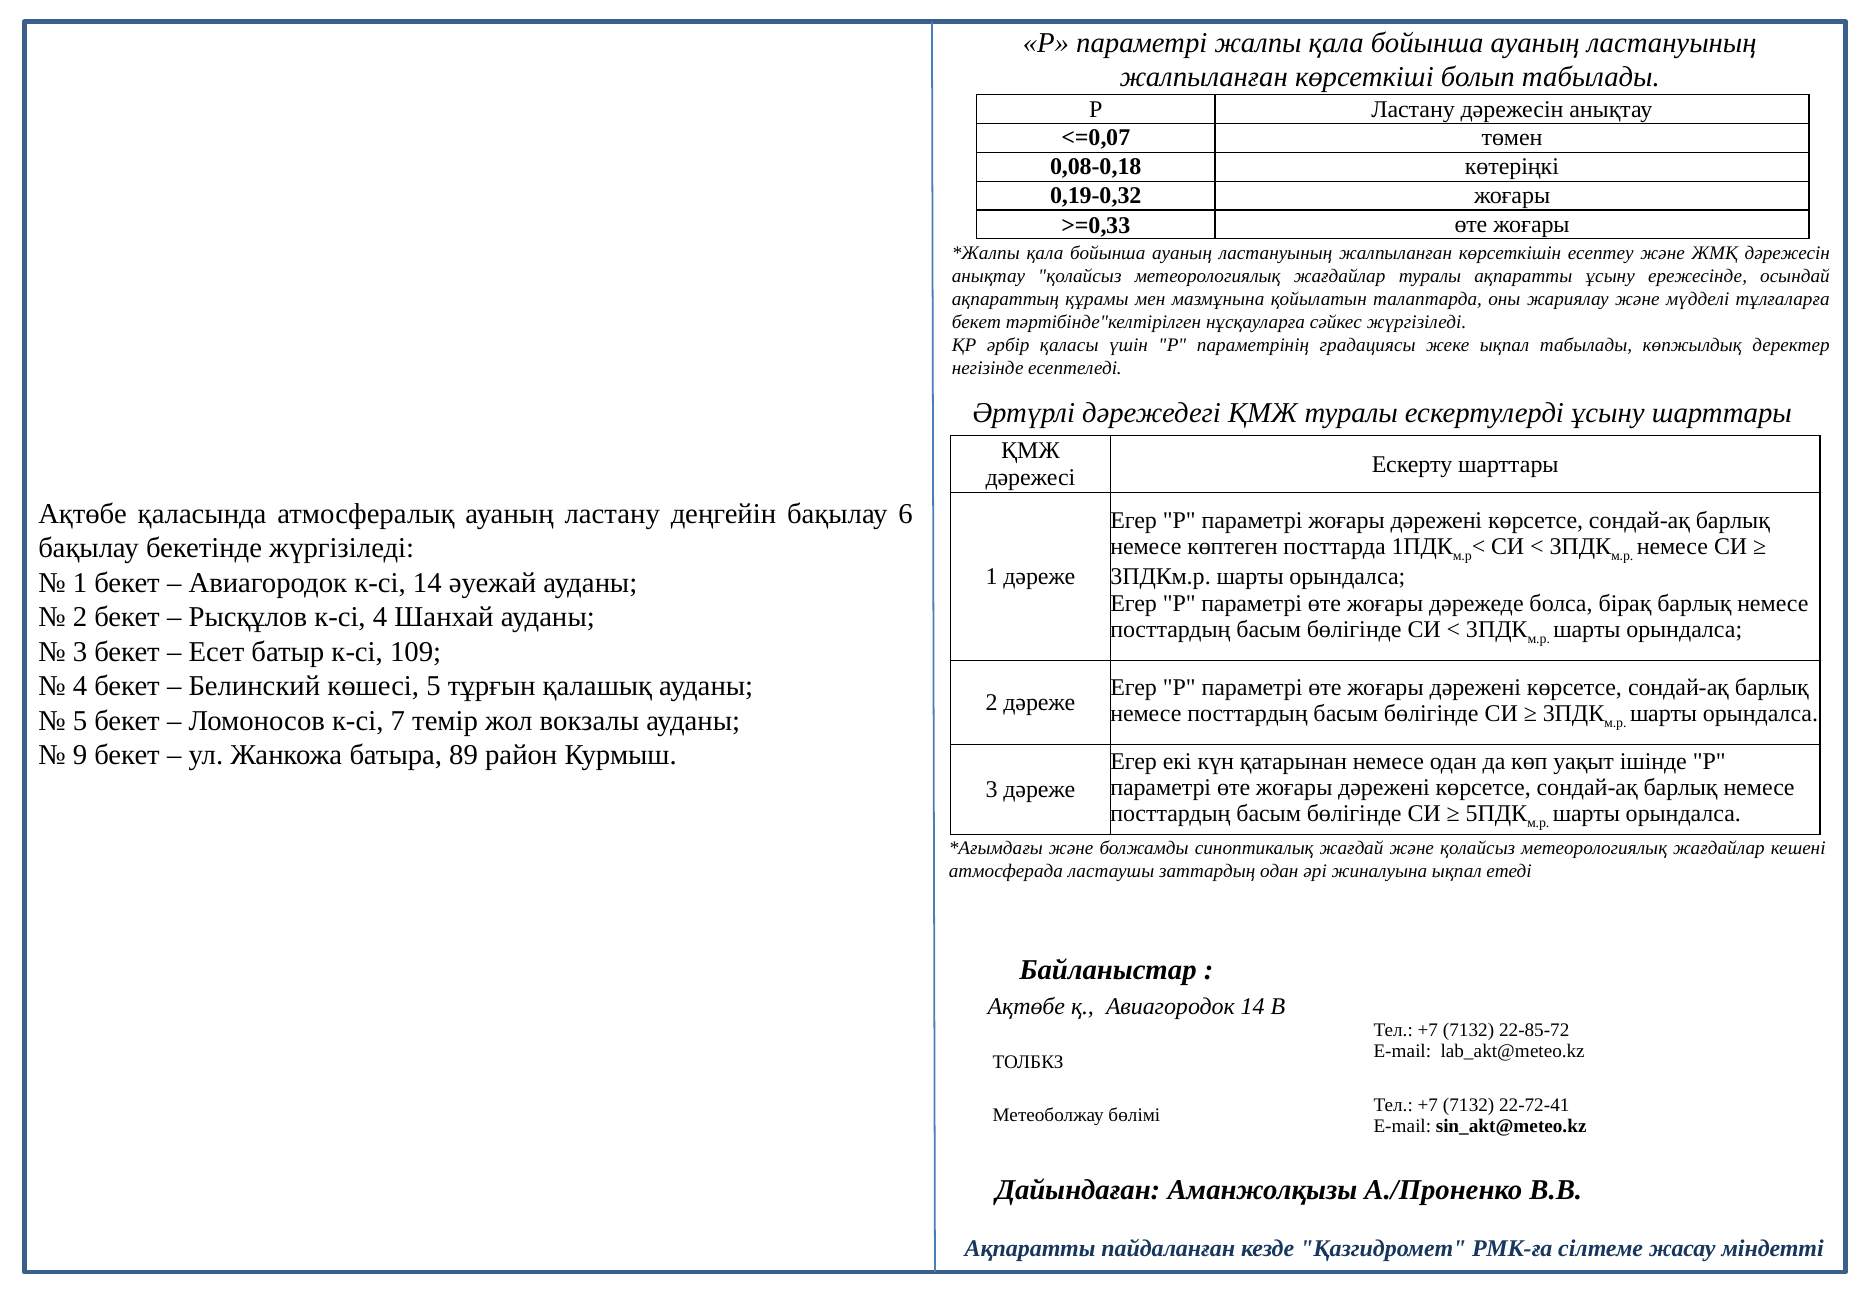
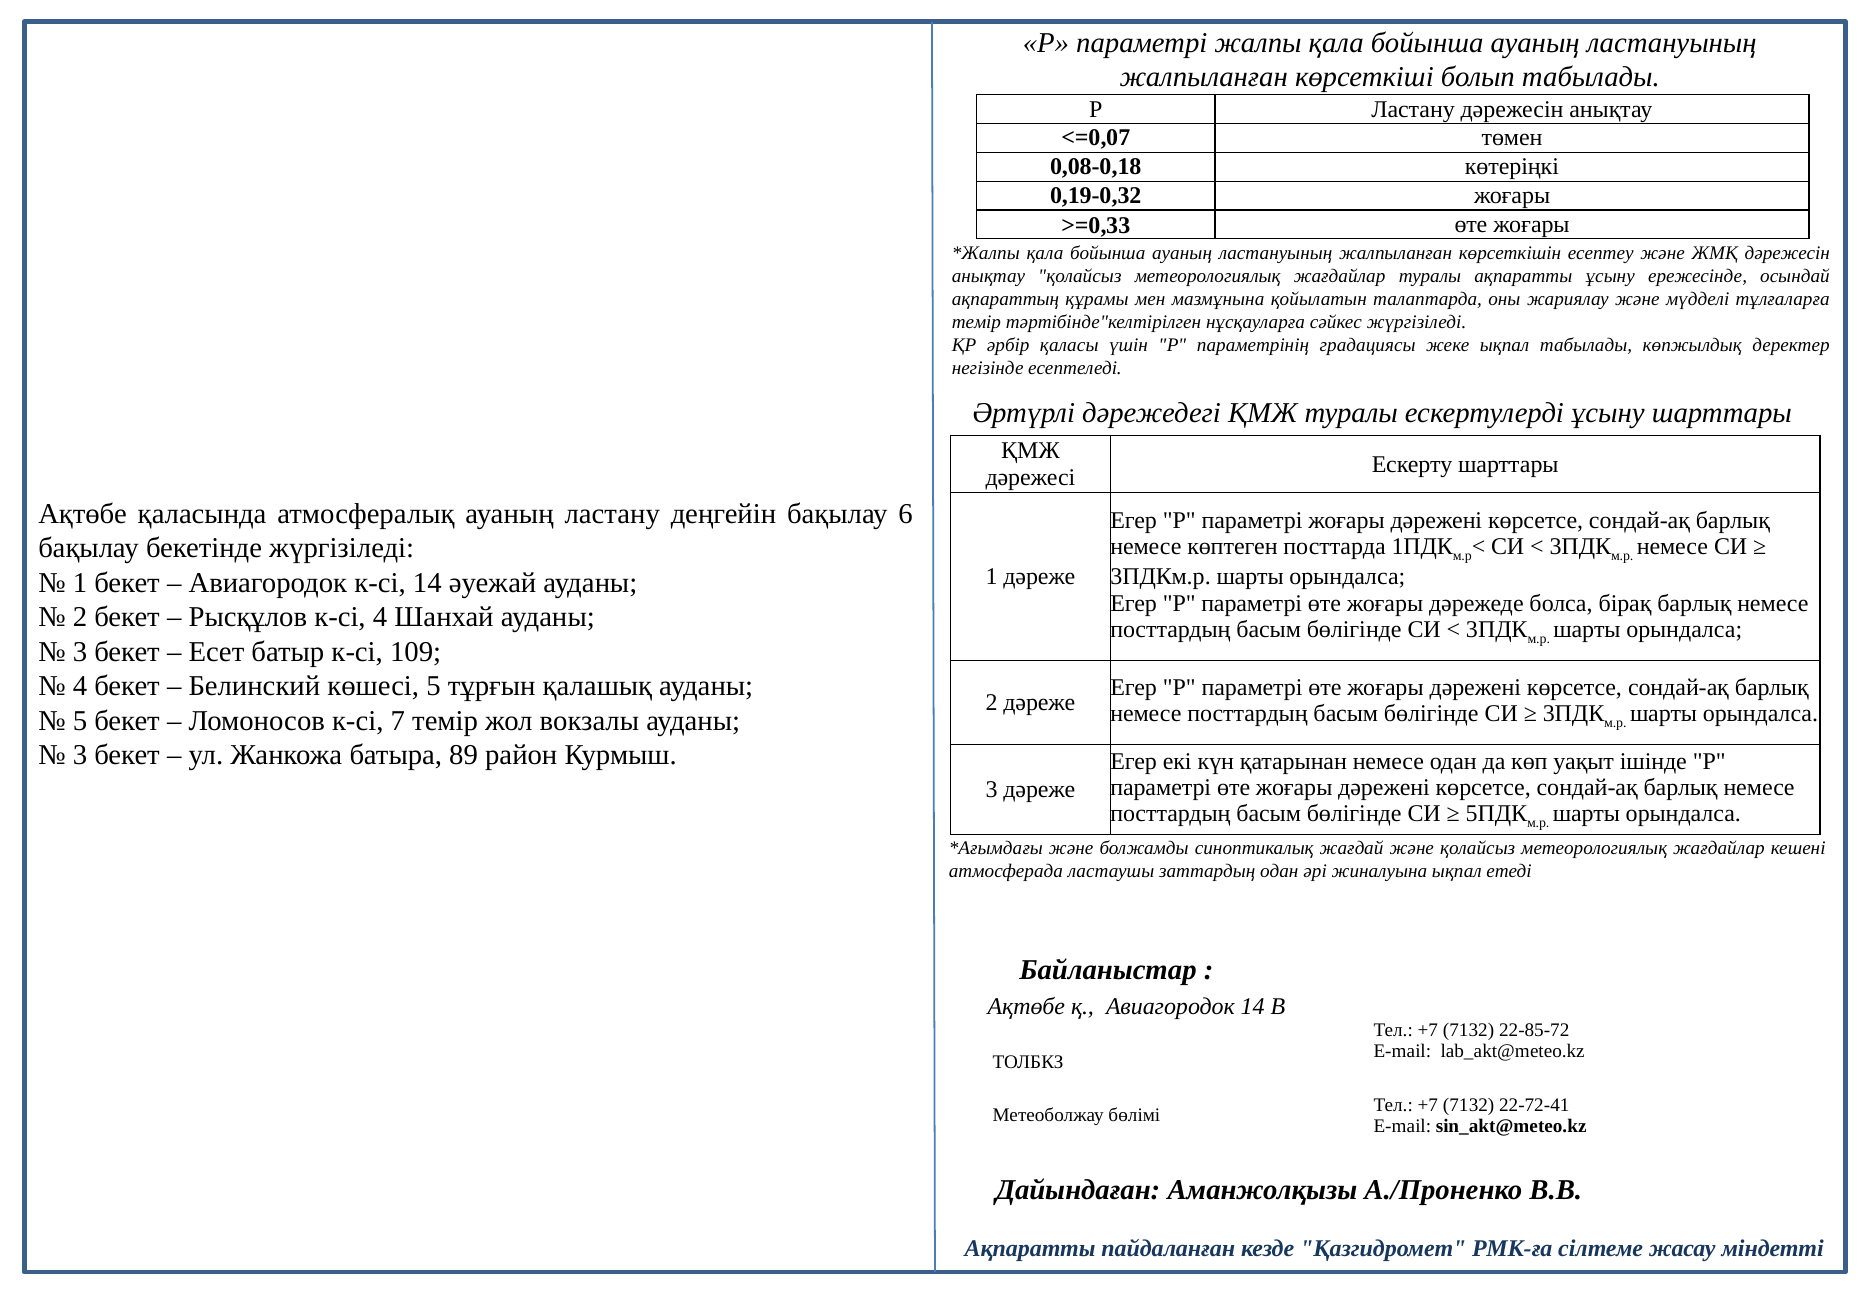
бекет at (976, 323): бекет -> темір
9 at (80, 756): 9 -> 3
